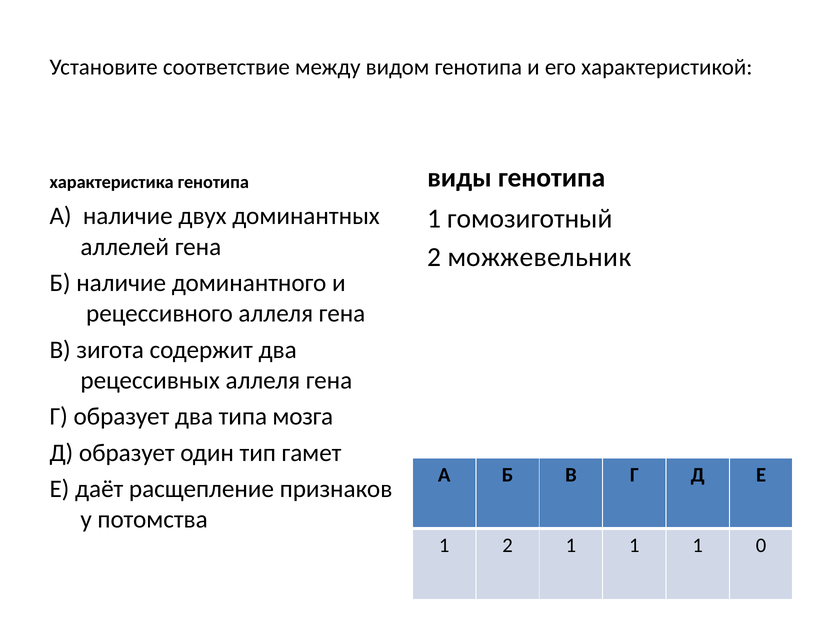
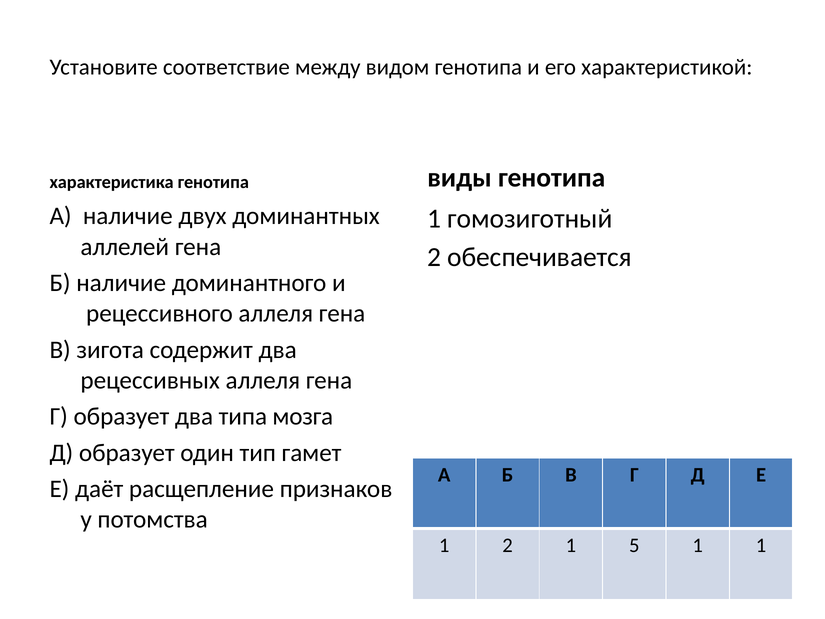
можжевельник: можжевельник -> обеспечивается
2 1 1: 1 -> 5
1 0: 0 -> 1
